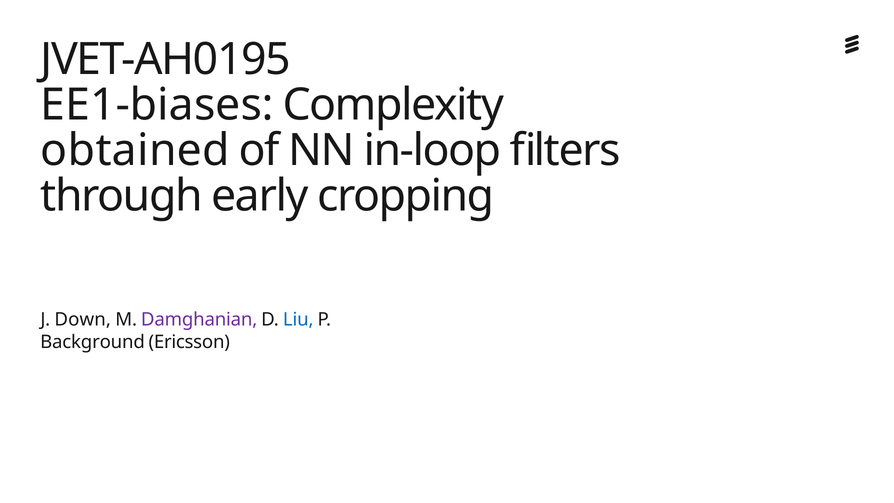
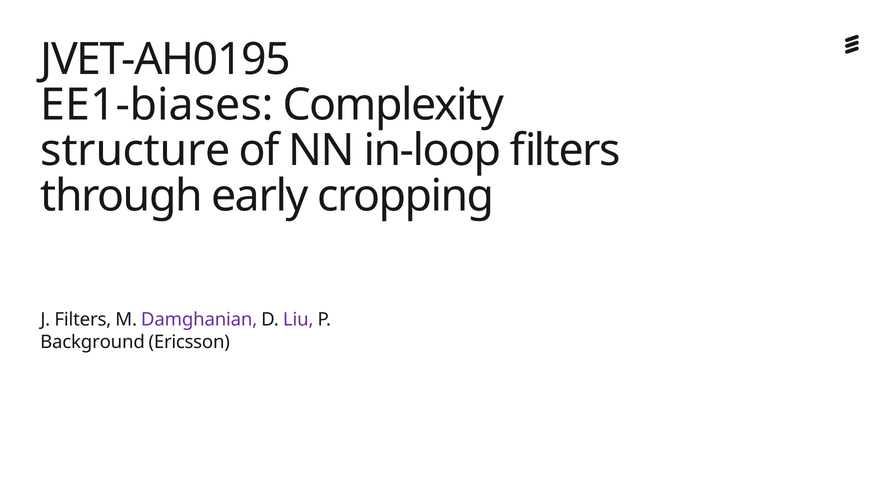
obtained: obtained -> structure
J Down: Down -> Filters
Liu colour: blue -> purple
